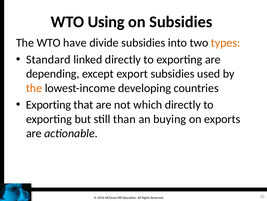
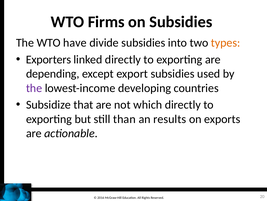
Using: Using -> Firms
Standard: Standard -> Exporters
the at (34, 88) colour: orange -> purple
Exporting at (48, 104): Exporting -> Subsidize
buying: buying -> results
